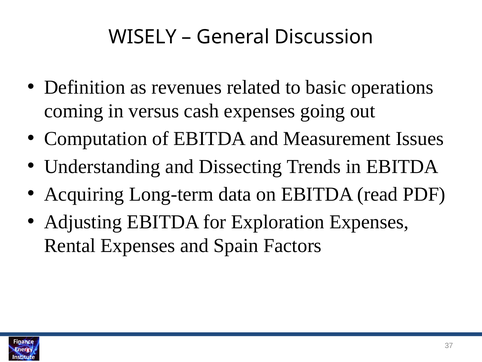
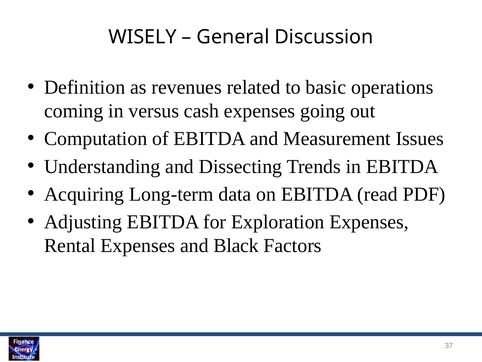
Spain: Spain -> Black
